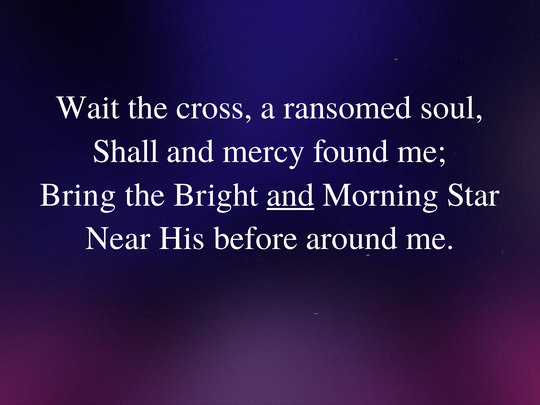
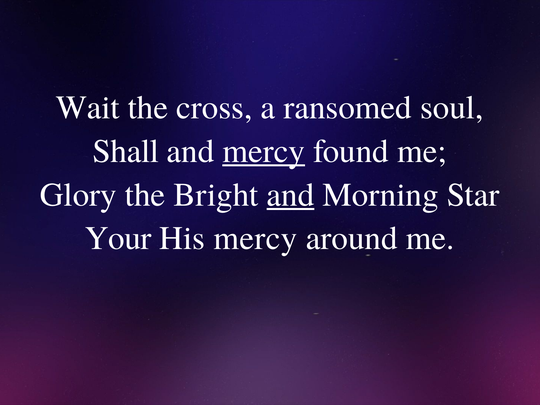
mercy at (264, 151) underline: none -> present
Bring: Bring -> Glory
Near: Near -> Your
His before: before -> mercy
